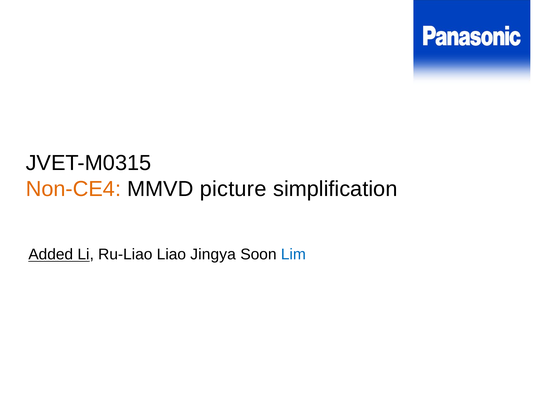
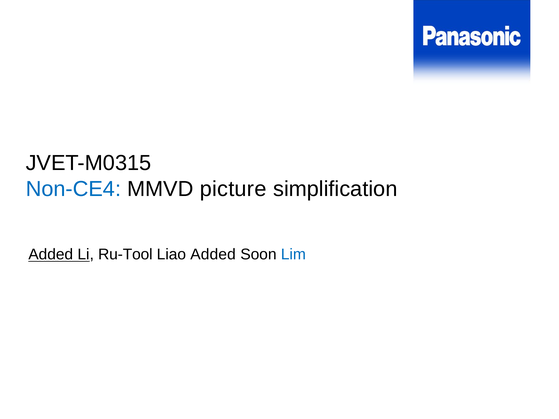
Non-CE4 colour: orange -> blue
Ru-Liao: Ru-Liao -> Ru-Tool
Liao Jingya: Jingya -> Added
